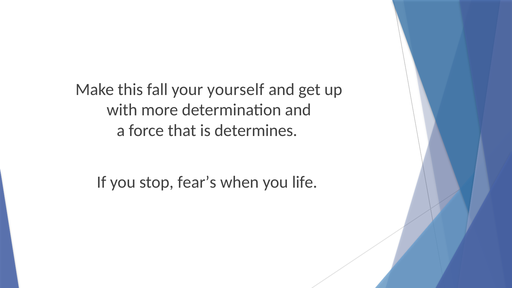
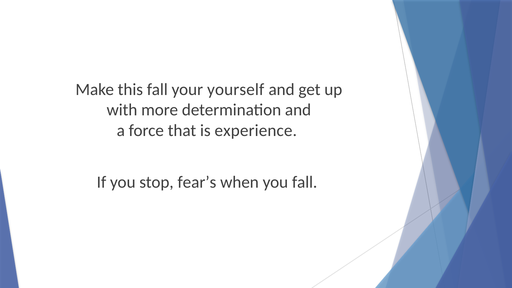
determines: determines -> experience
you life: life -> fall
